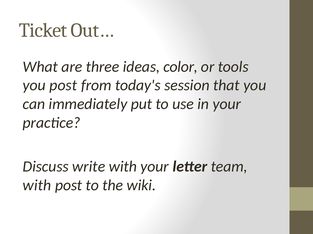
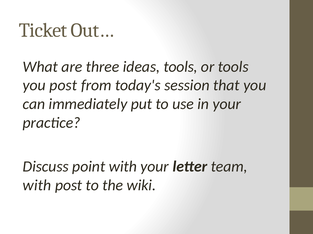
ideas color: color -> tools
write: write -> point
